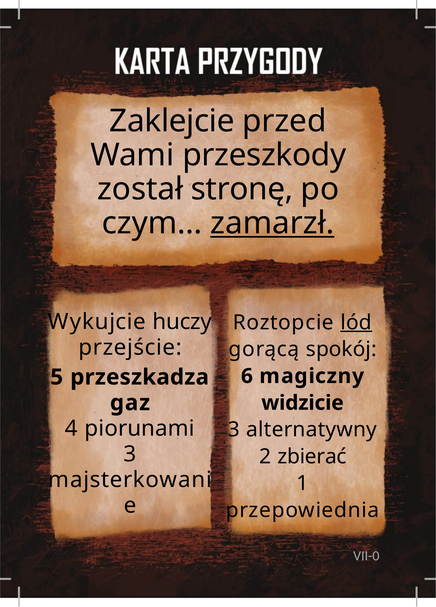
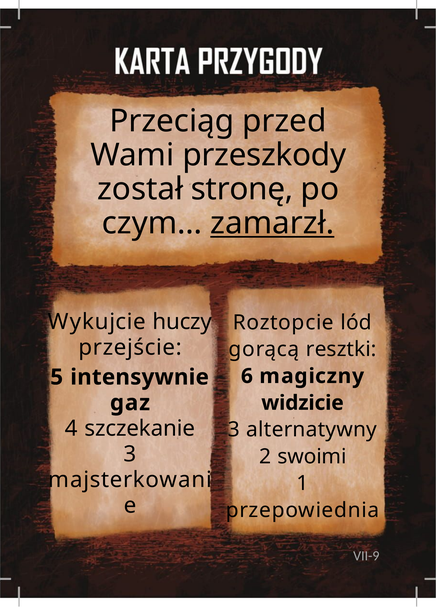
Zaklejcie: Zaklejcie -> Przeciąg
lód underline: present -> none
spokój: spokój -> resztki
przeszkadza: przeszkadza -> intensywnie
piorunami: piorunami -> szczekanie
zbierać: zbierać -> swoimi
VII-0: VII-0 -> VII-9
